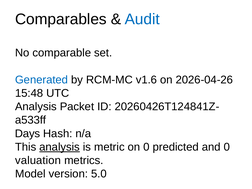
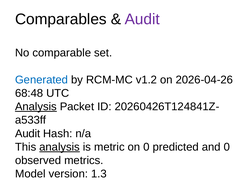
Audit at (142, 19) colour: blue -> purple
v1.6: v1.6 -> v1.2
15:48: 15:48 -> 68:48
Analysis at (36, 107) underline: none -> present
Days at (28, 134): Days -> Audit
valuation: valuation -> observed
5.0: 5.0 -> 1.3
